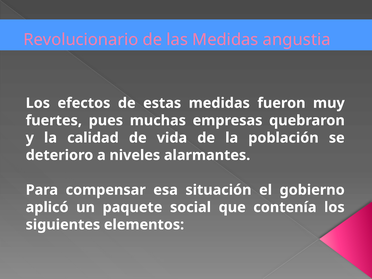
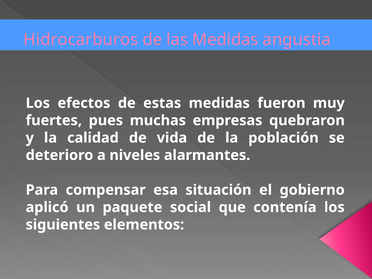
Revolucionario: Revolucionario -> Hidrocarburos
